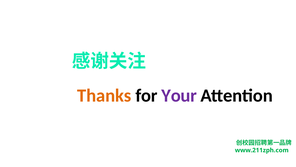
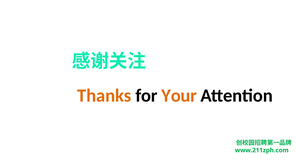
Your colour: purple -> orange
